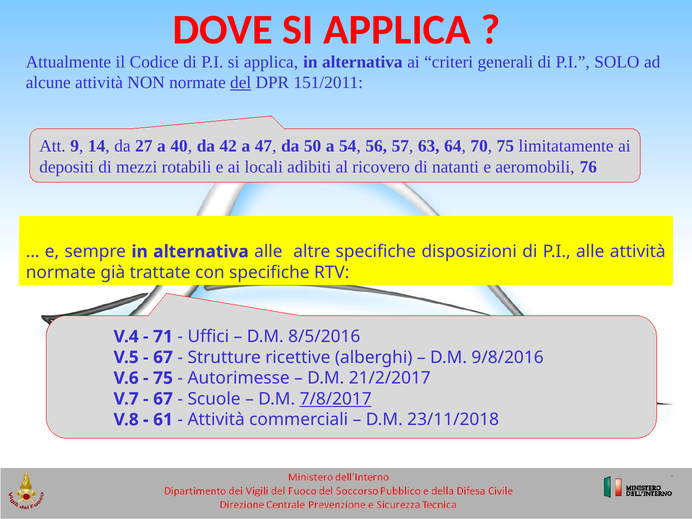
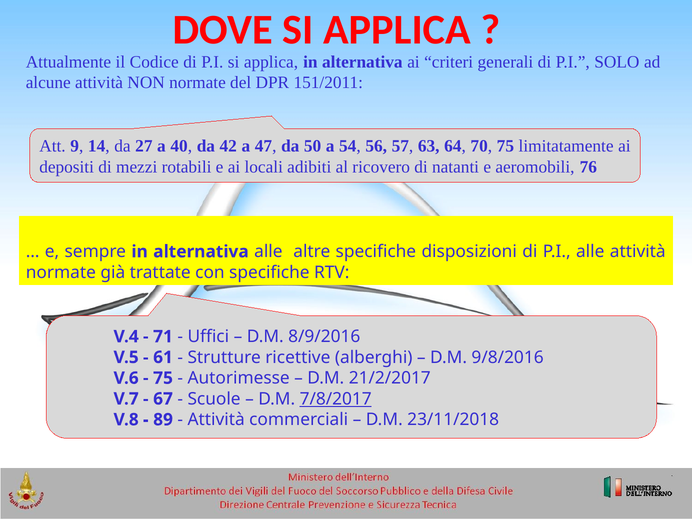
del underline: present -> none
8/5/2016: 8/5/2016 -> 8/9/2016
67 at (163, 357): 67 -> 61
61: 61 -> 89
